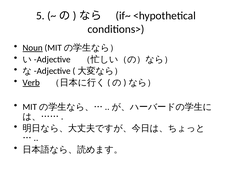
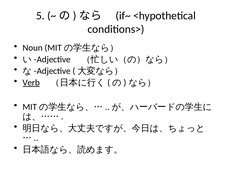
Noun underline: present -> none
